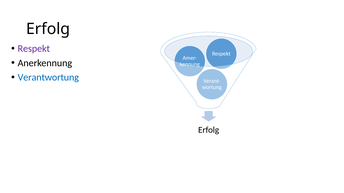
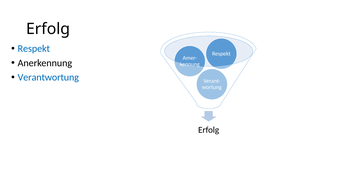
Respekt at (34, 49) colour: purple -> blue
